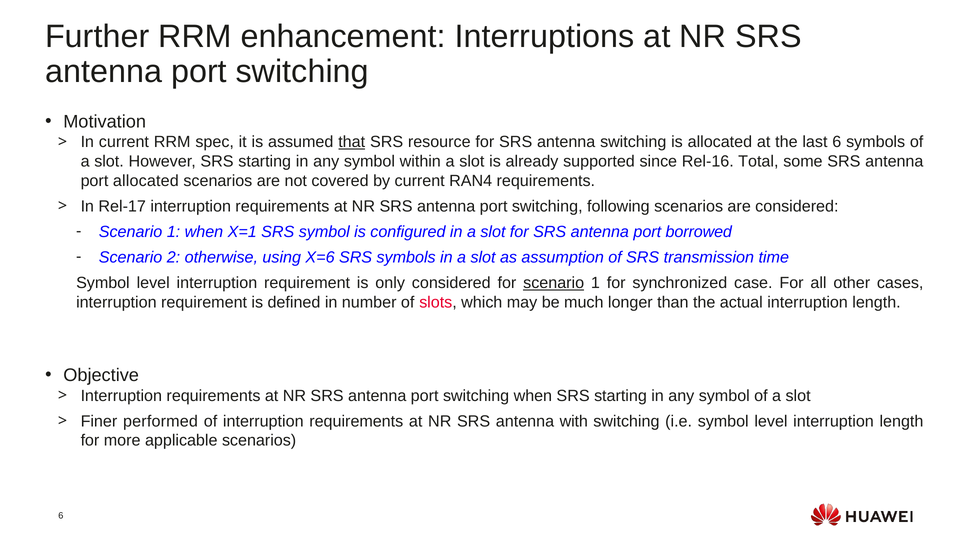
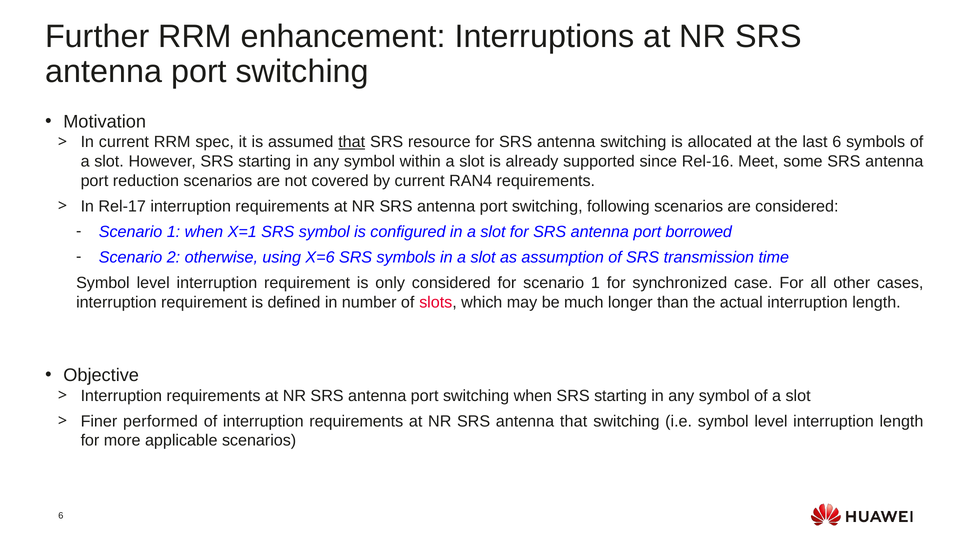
Total: Total -> Meet
port allocated: allocated -> reduction
scenario at (554, 283) underline: present -> none
antenna with: with -> that
